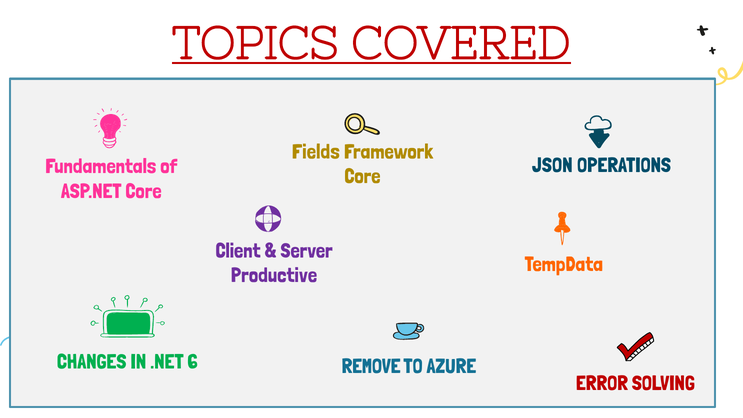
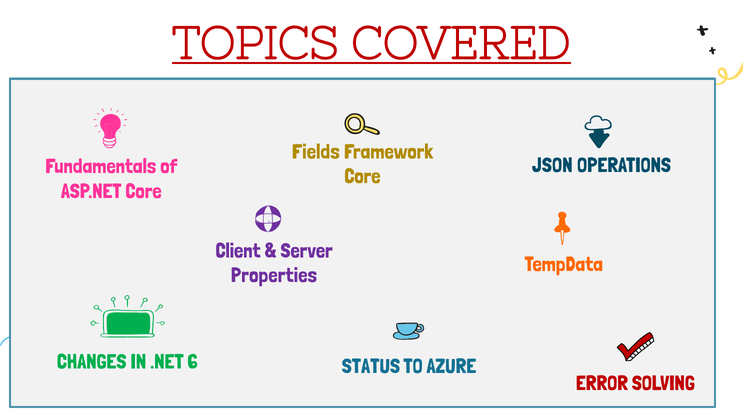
Productive: Productive -> Properties
REMOVE: REMOVE -> STATUS
